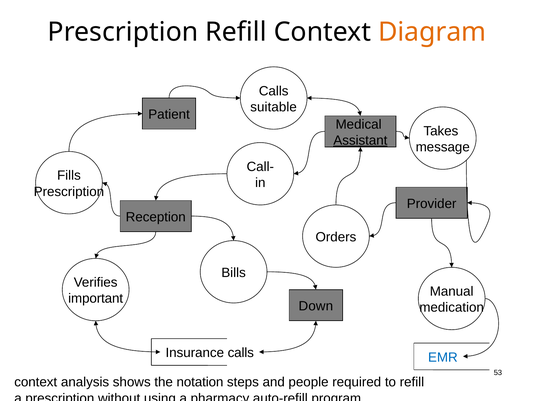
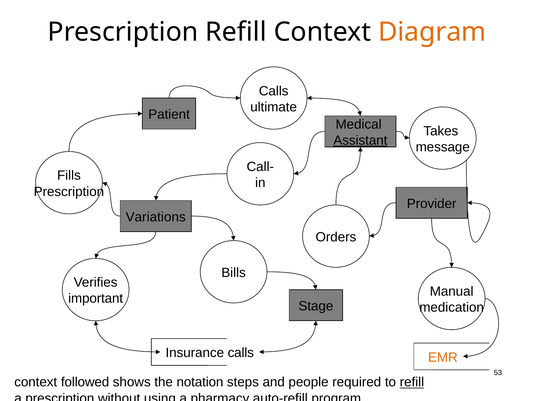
suitable: suitable -> ultimate
Reception: Reception -> Variations
Down: Down -> Stage
EMR colour: blue -> orange
analysis: analysis -> followed
refill at (412, 382) underline: none -> present
